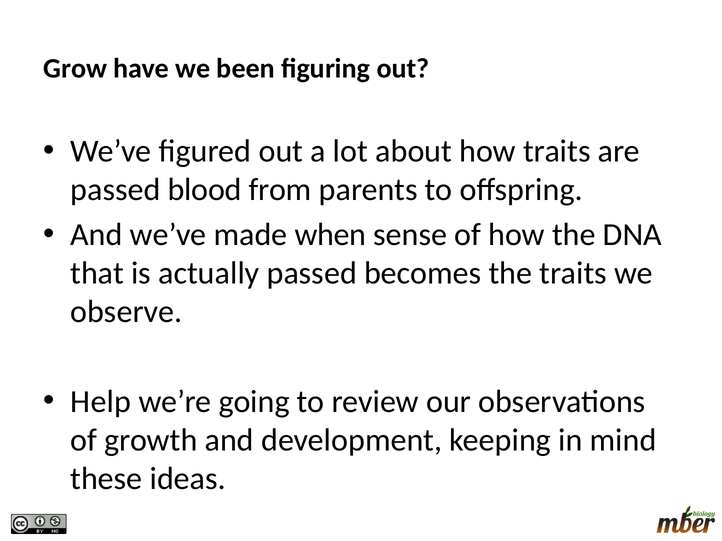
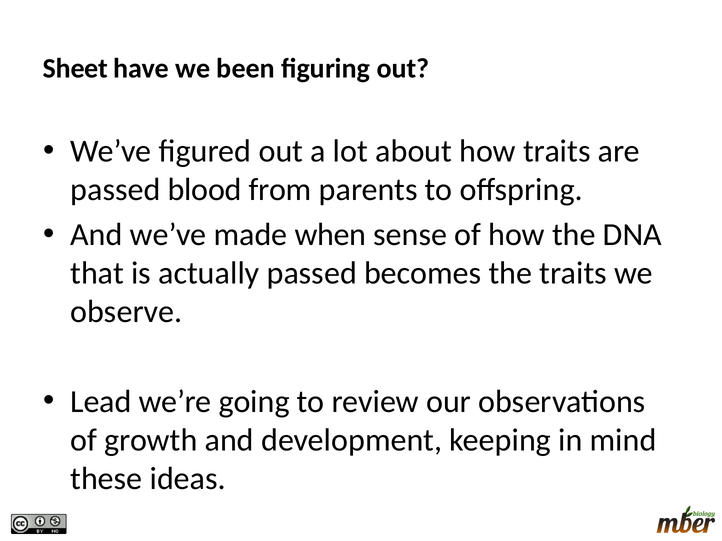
Grow: Grow -> Sheet
Help: Help -> Lead
